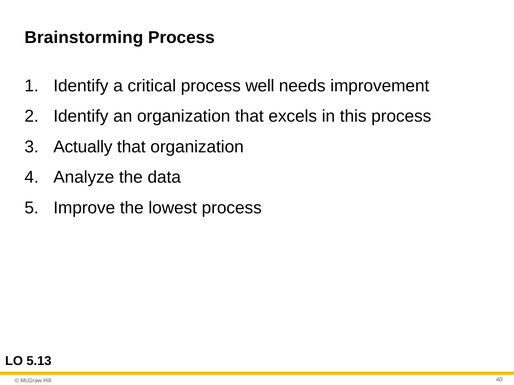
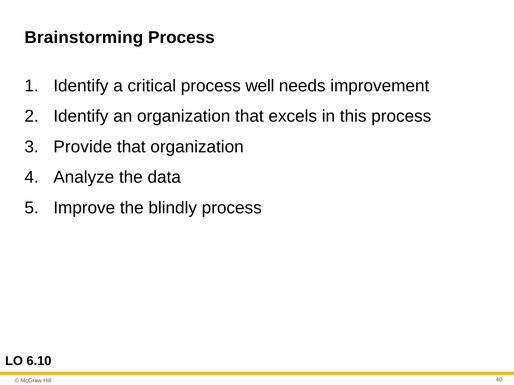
Actually: Actually -> Provide
lowest: lowest -> blindly
5.13: 5.13 -> 6.10
